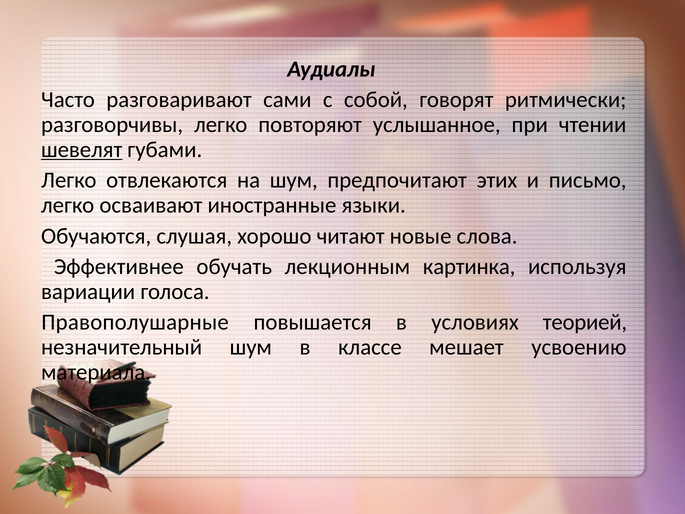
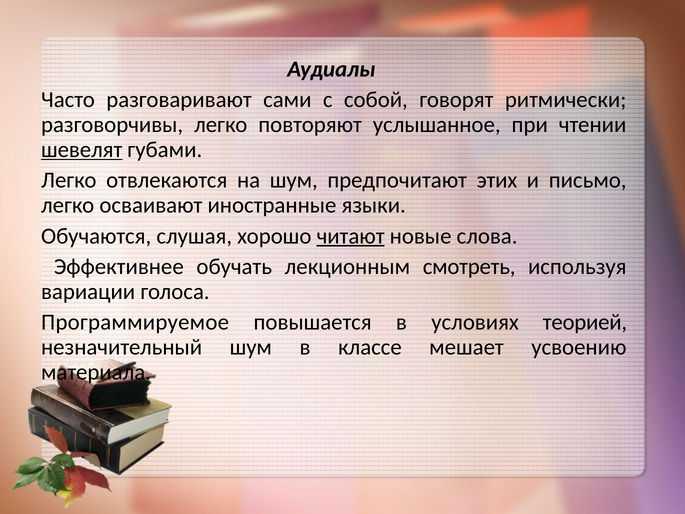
читают underline: none -> present
картинка: картинка -> смотреть
Правополушарные: Правополушарные -> Программируемое
